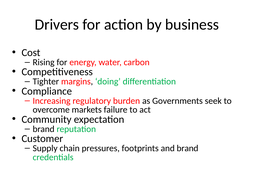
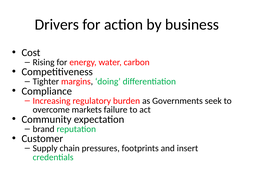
and brand: brand -> insert
